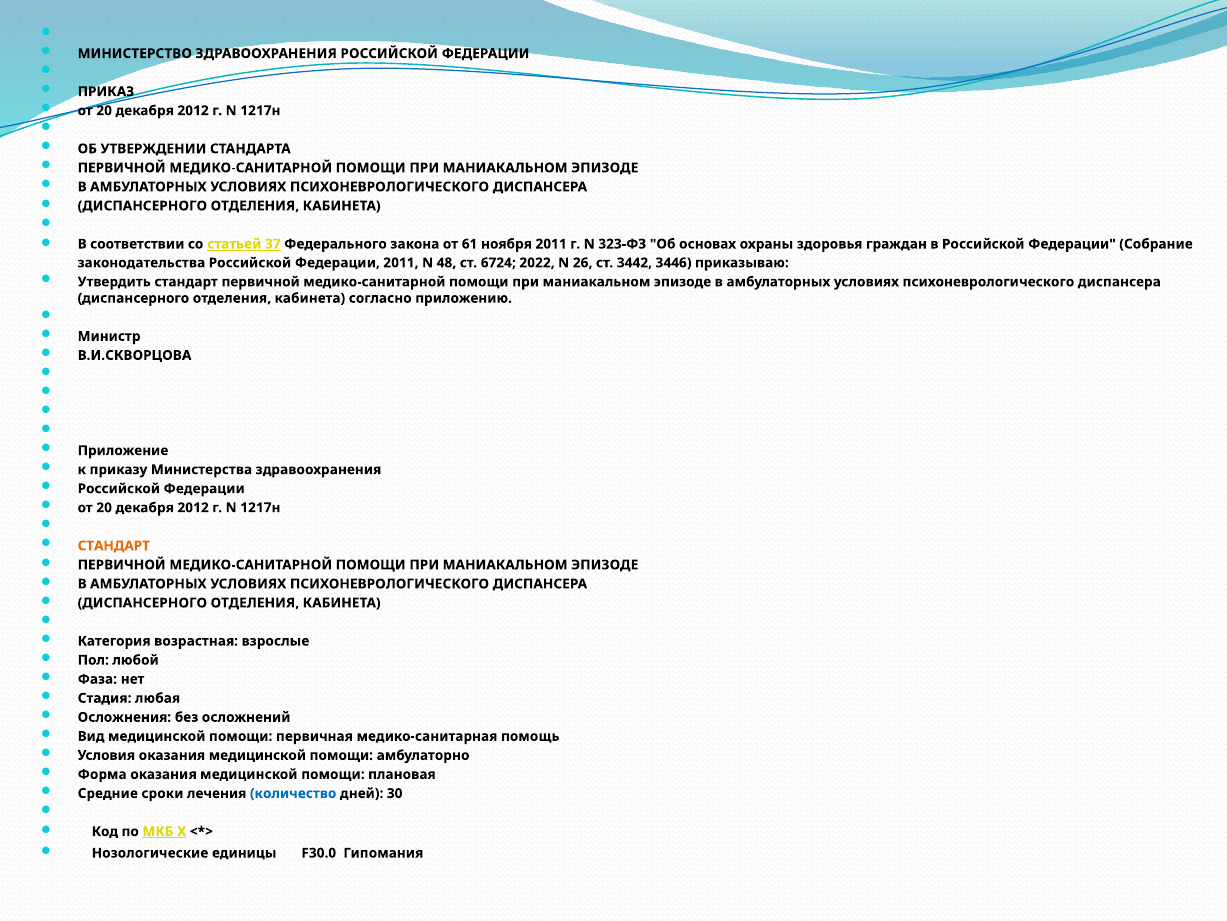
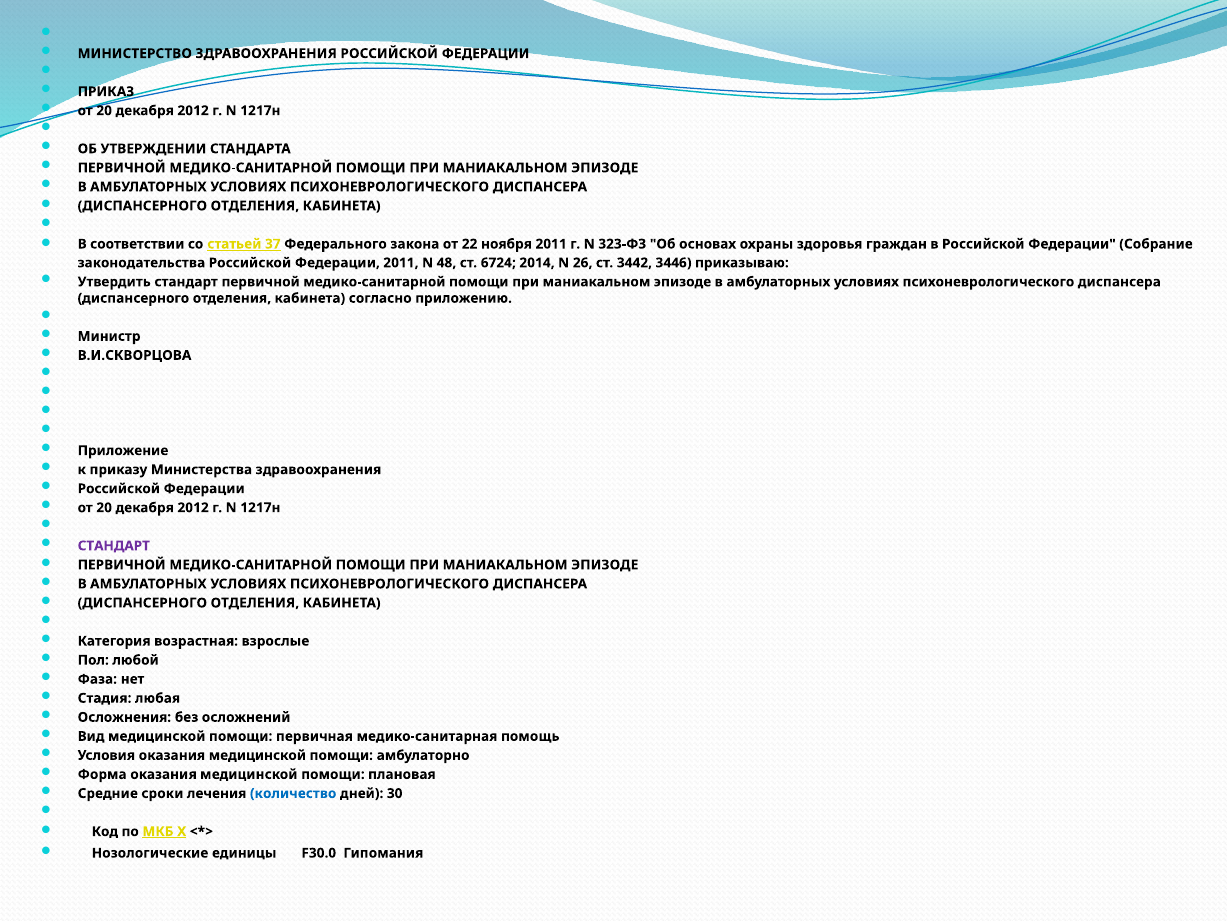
61: 61 -> 22
2022: 2022 -> 2014
СТАНДАРТ at (114, 545) colour: orange -> purple
